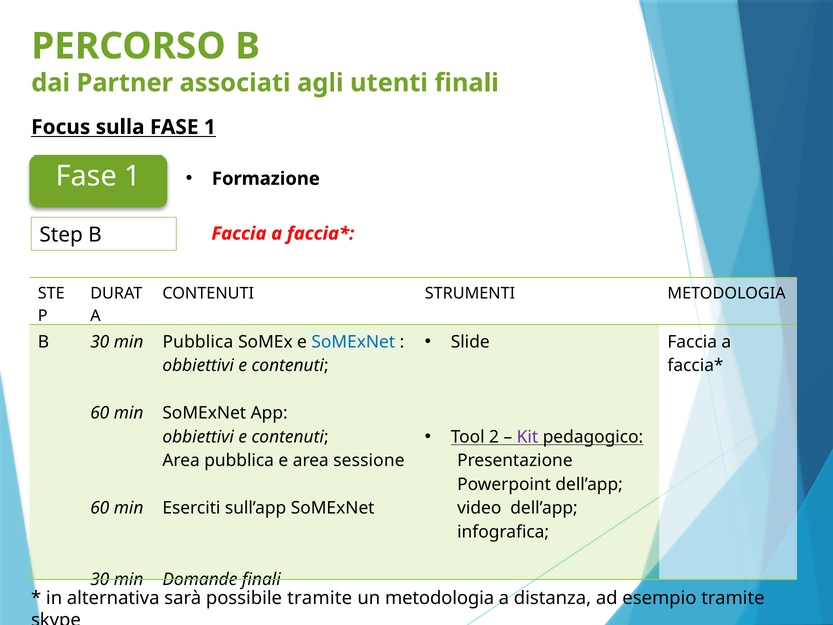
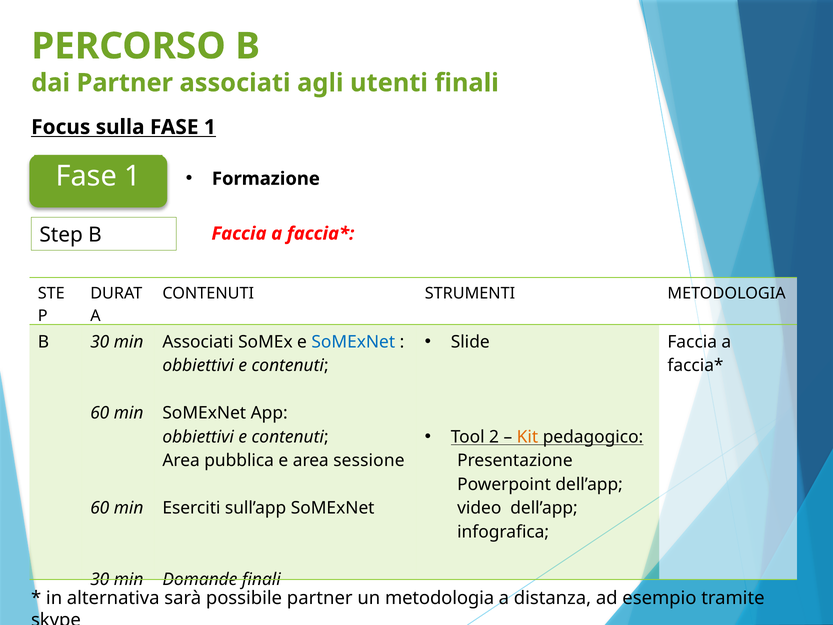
Pubblica at (198, 342): Pubblica -> Associati
Kit colour: purple -> orange
possibile tramite: tramite -> partner
